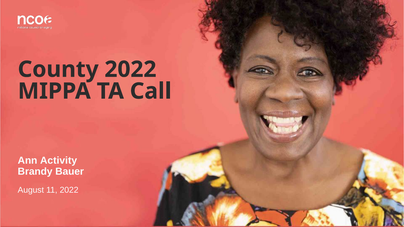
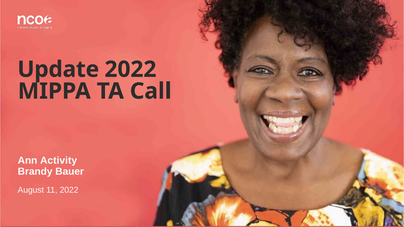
County: County -> Update
